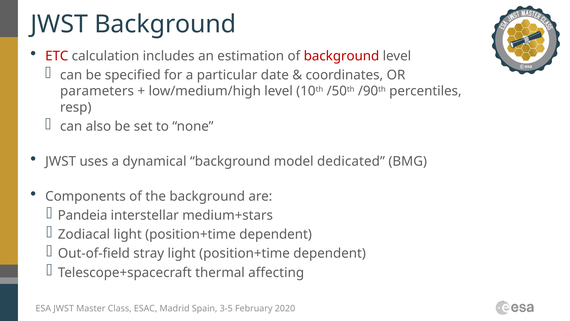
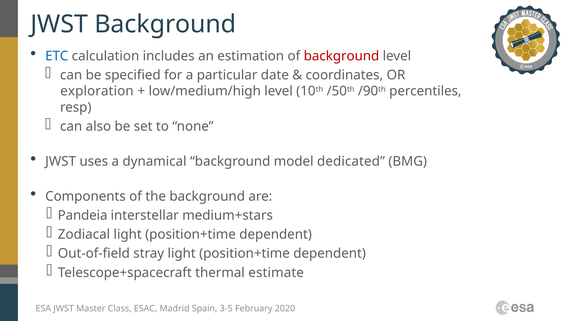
ETC colour: red -> blue
parameters: parameters -> exploration
affecting: affecting -> estimate
